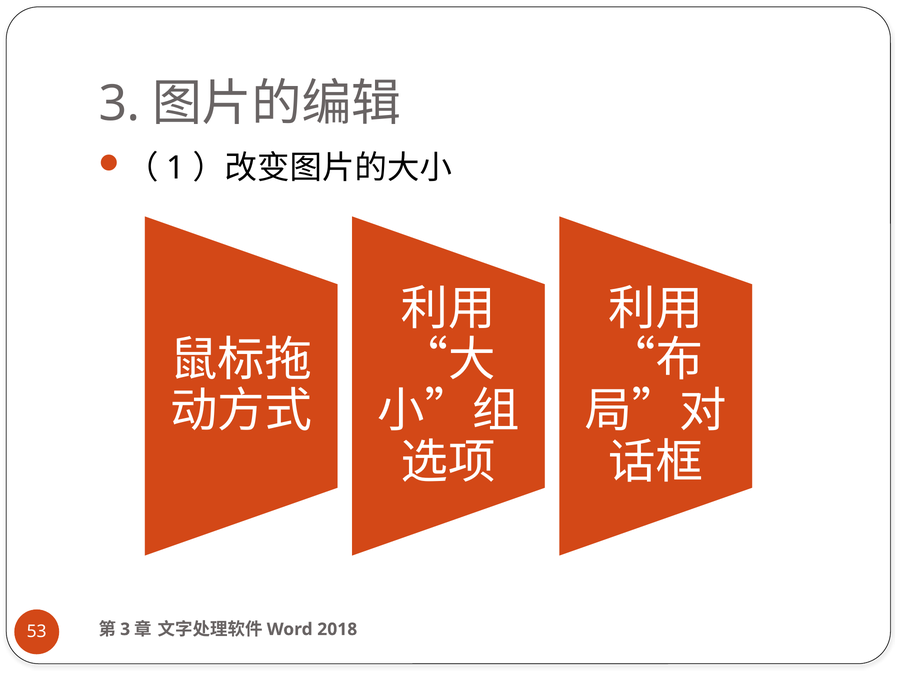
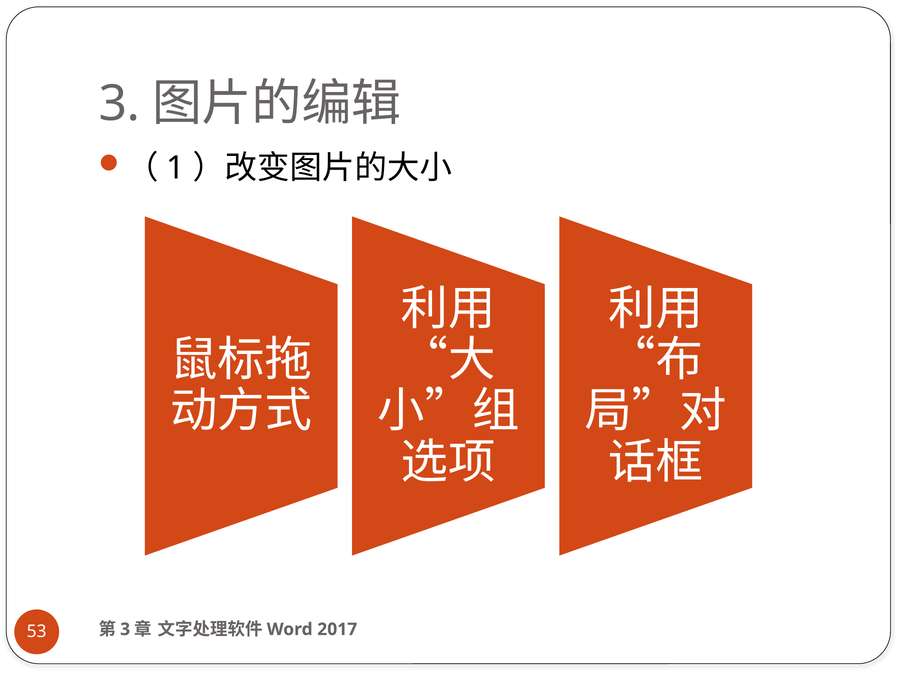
2018: 2018 -> 2017
